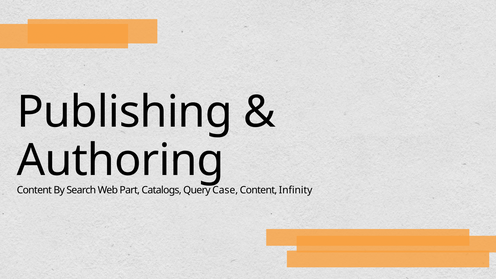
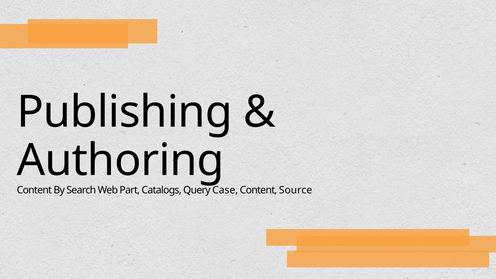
Infinity: Infinity -> Source
